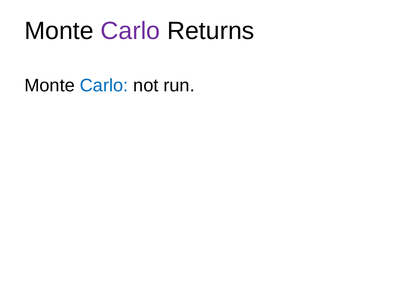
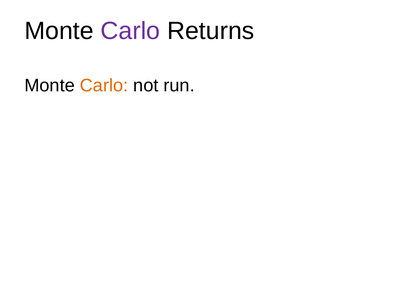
Carlo at (104, 86) colour: blue -> orange
